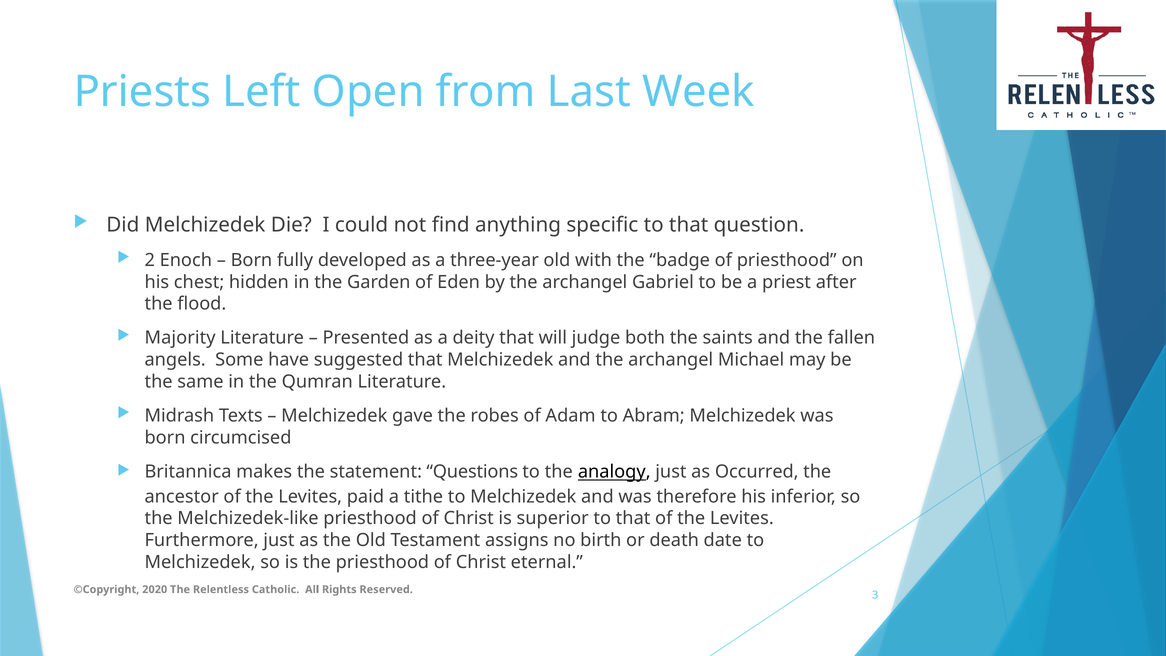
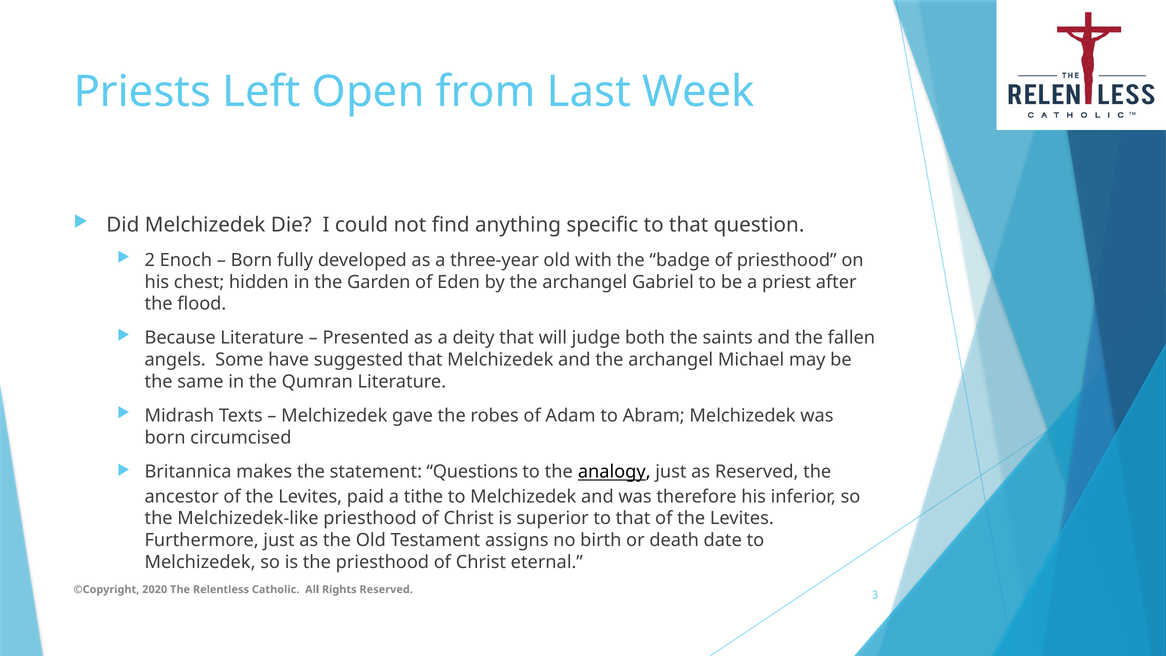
Majority: Majority -> Because
as Occurred: Occurred -> Reserved
